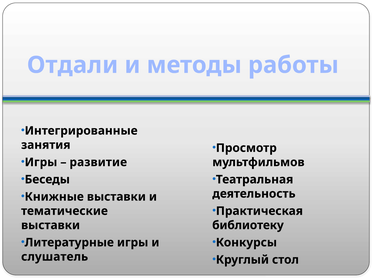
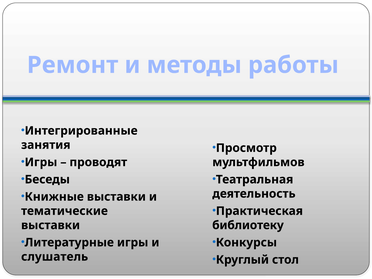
Отдали: Отдали -> Ремонт
развитие: развитие -> проводят
